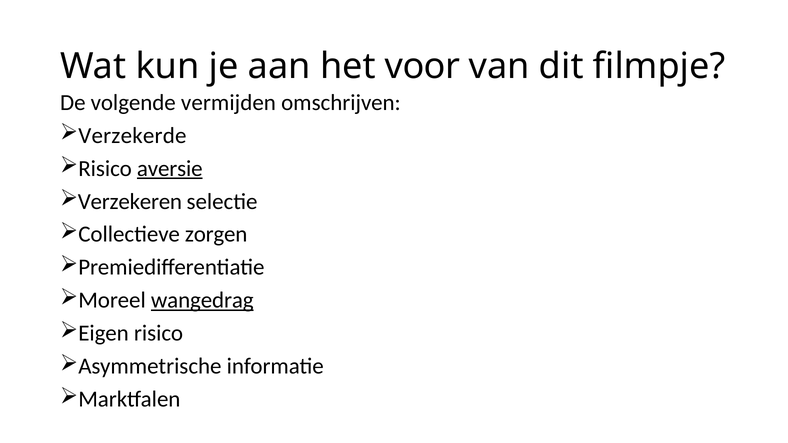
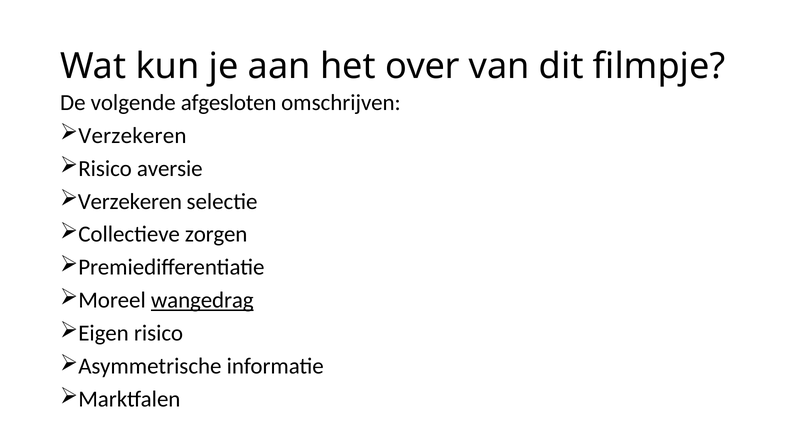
voor: voor -> over
vermijden: vermijden -> afgesloten
Verzekerde at (132, 136): Verzekerde -> Verzekeren
aversie underline: present -> none
